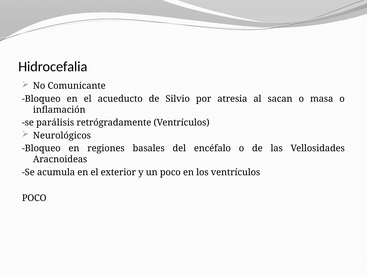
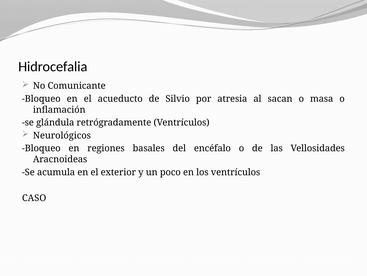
parálisis: parálisis -> glándula
POCO at (34, 198): POCO -> CASO
